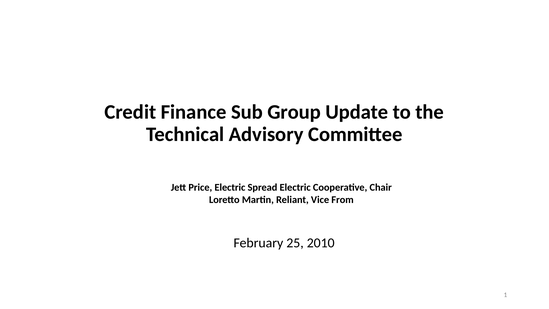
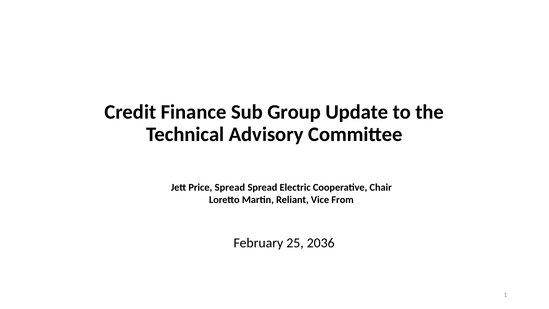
Price Electric: Electric -> Spread
2010: 2010 -> 2036
